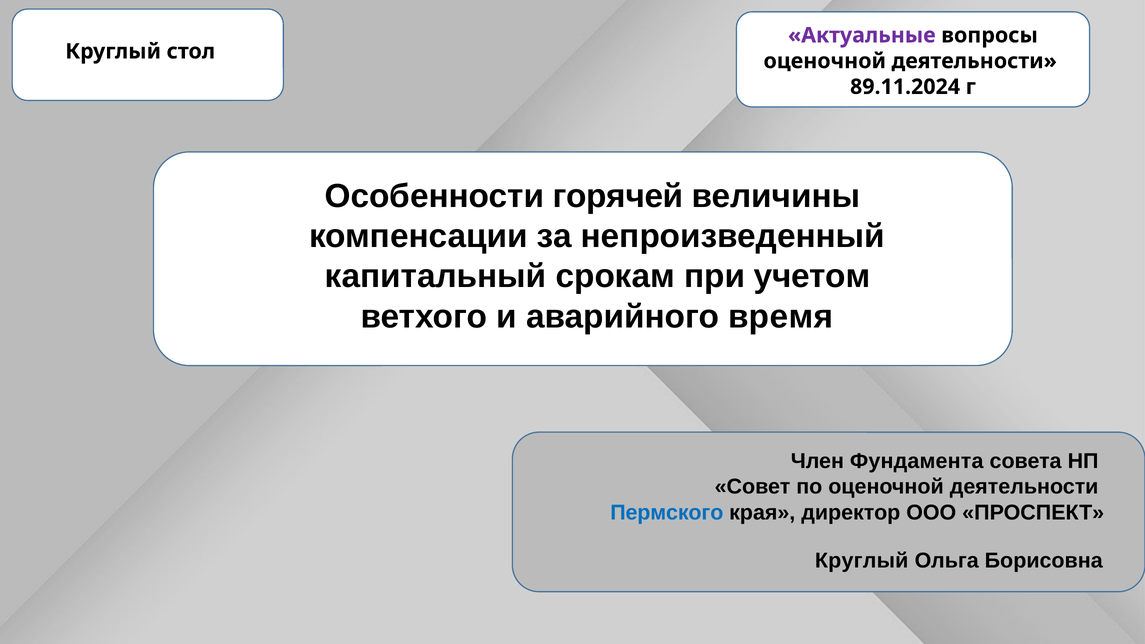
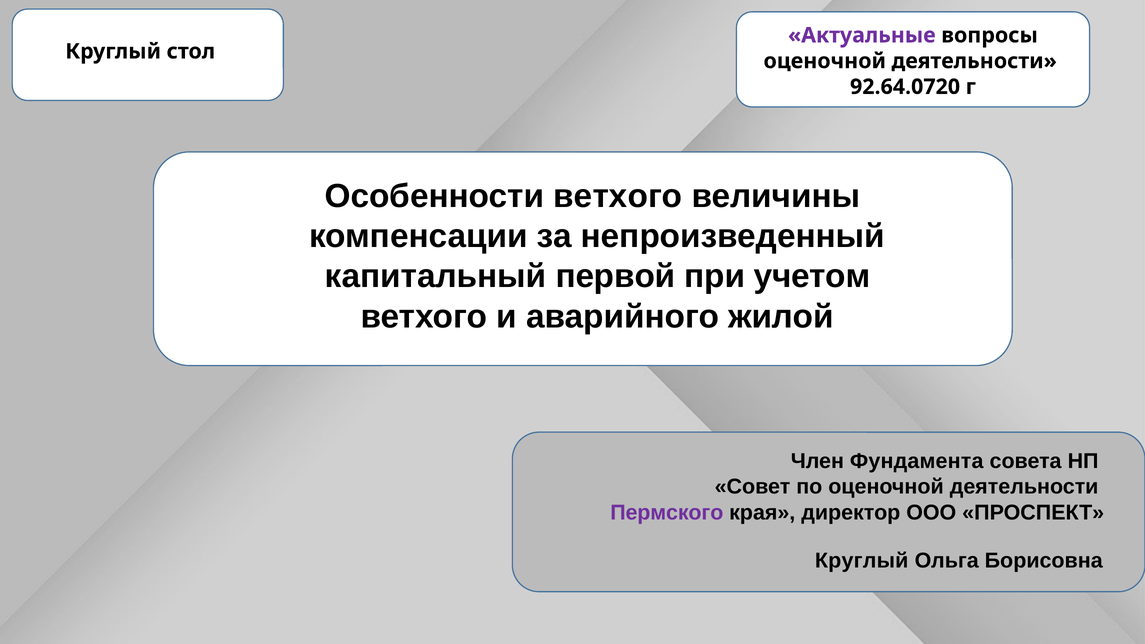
89.11.2024: 89.11.2024 -> 92.64.0720
Особенности горячей: горячей -> ветхого
срокам: срокам -> первой
время: время -> жилой
Пермского colour: blue -> purple
